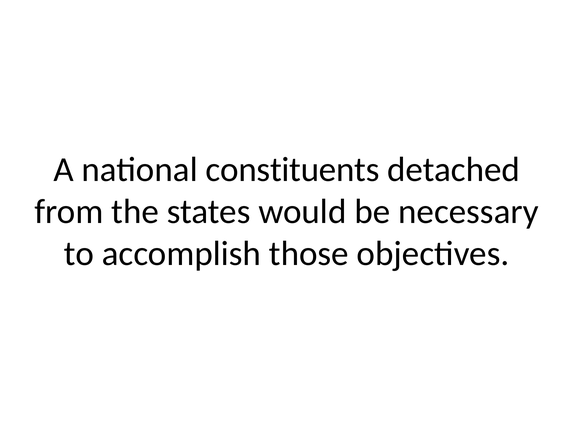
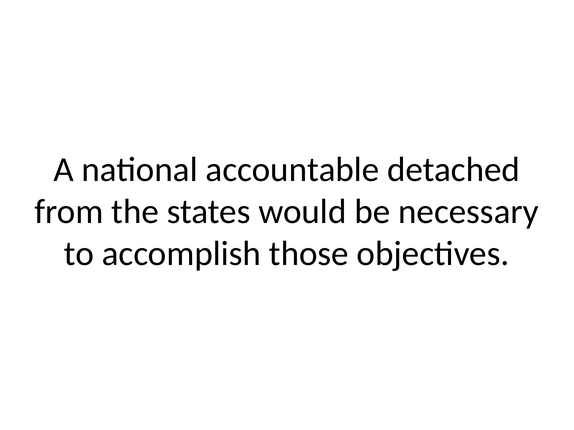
constituents: constituents -> accountable
